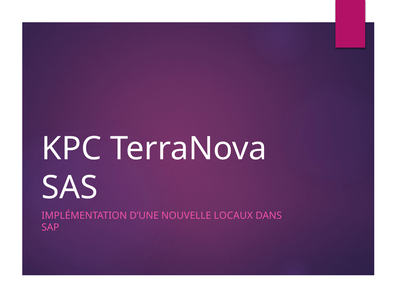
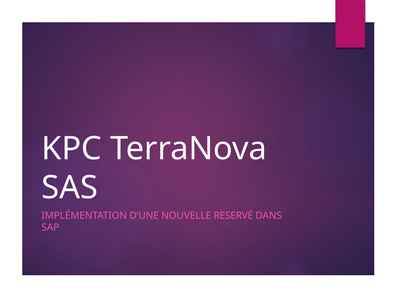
LOCAUX: LOCAUX -> RESERVÉ
